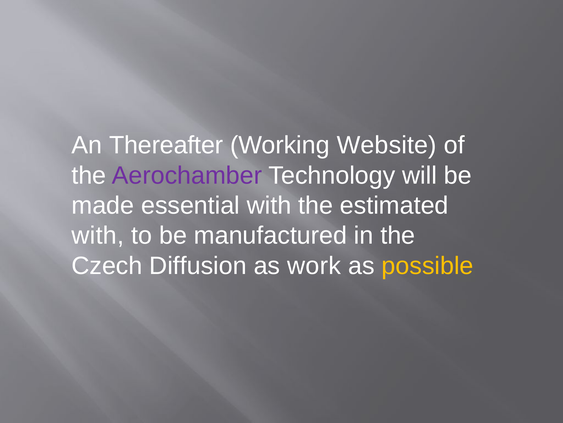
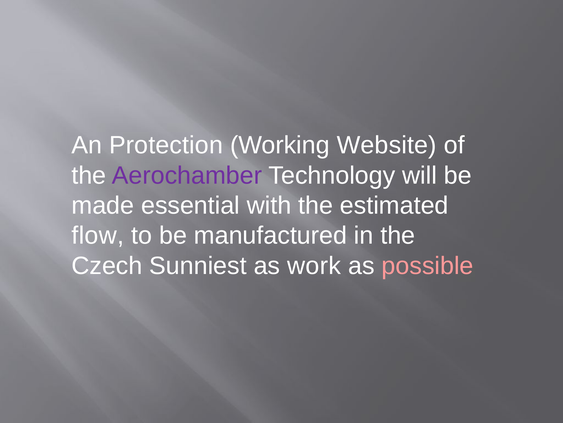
Thereafter: Thereafter -> Protection
with at (98, 235): with -> flow
Diffusion: Diffusion -> Sunniest
possible colour: yellow -> pink
